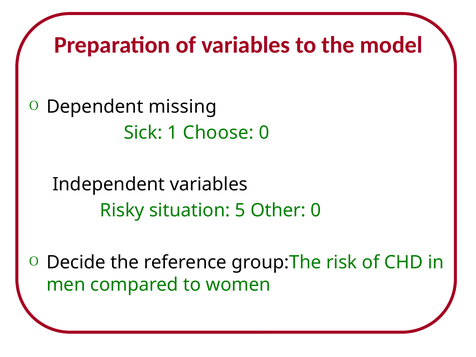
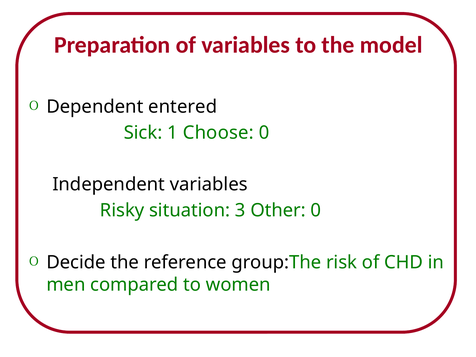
missing: missing -> entered
5: 5 -> 3
